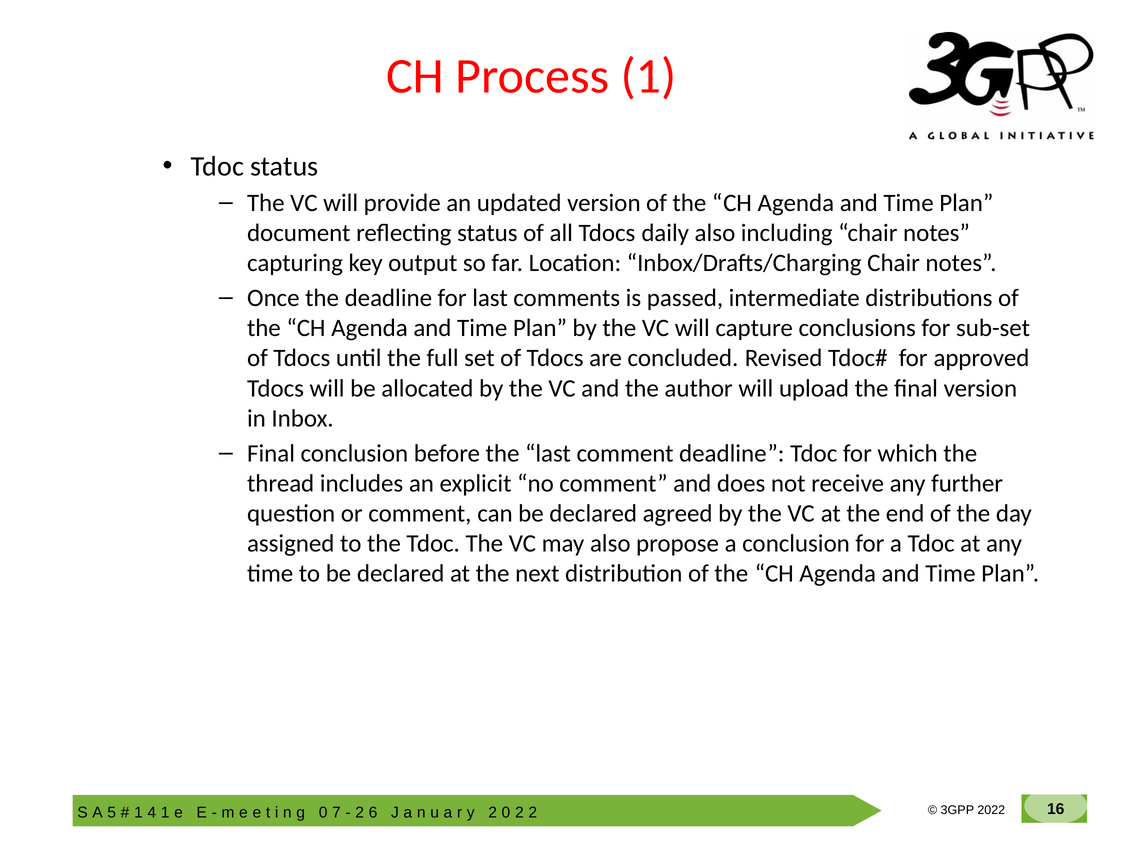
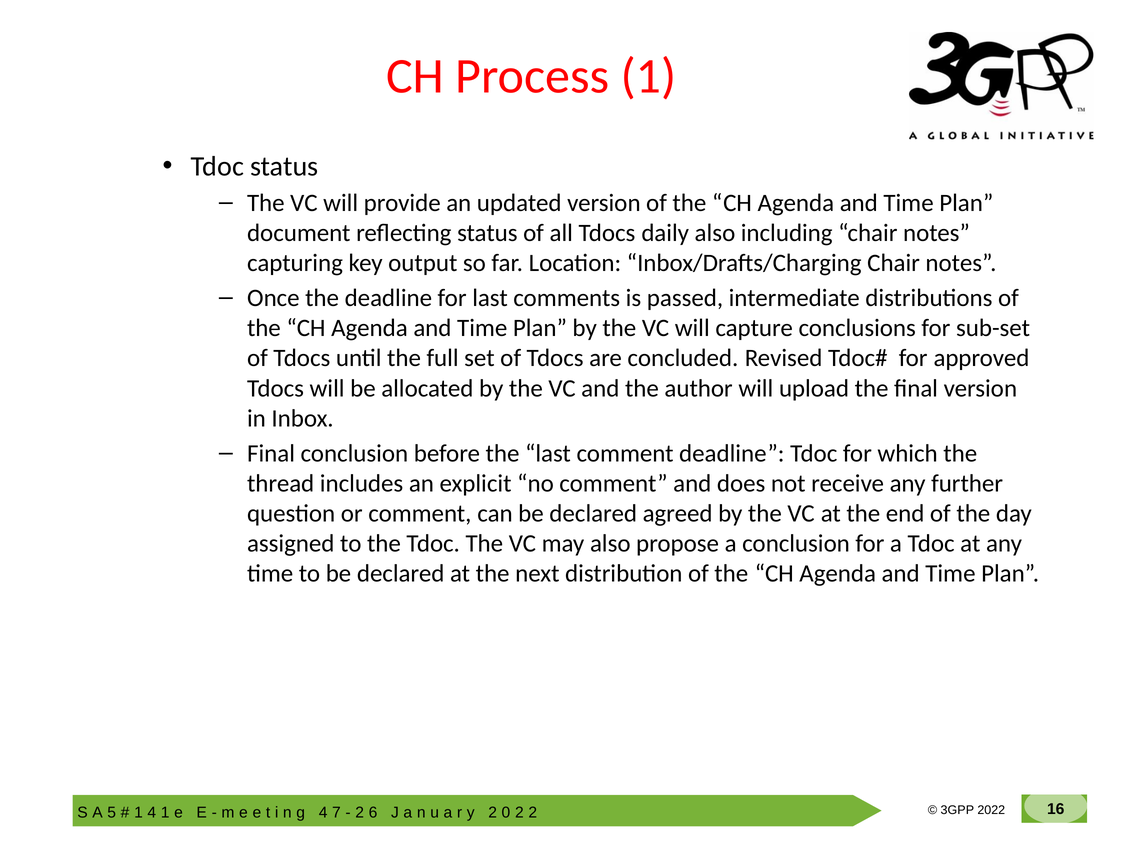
0 at (323, 812): 0 -> 4
